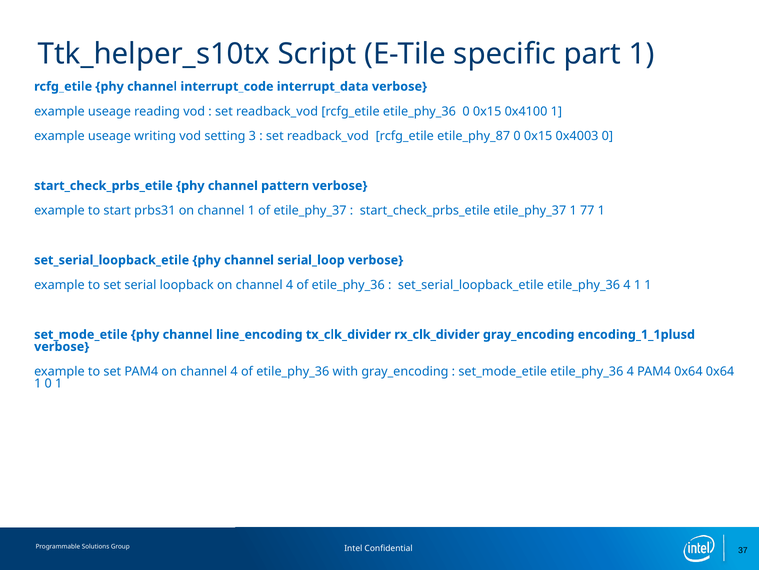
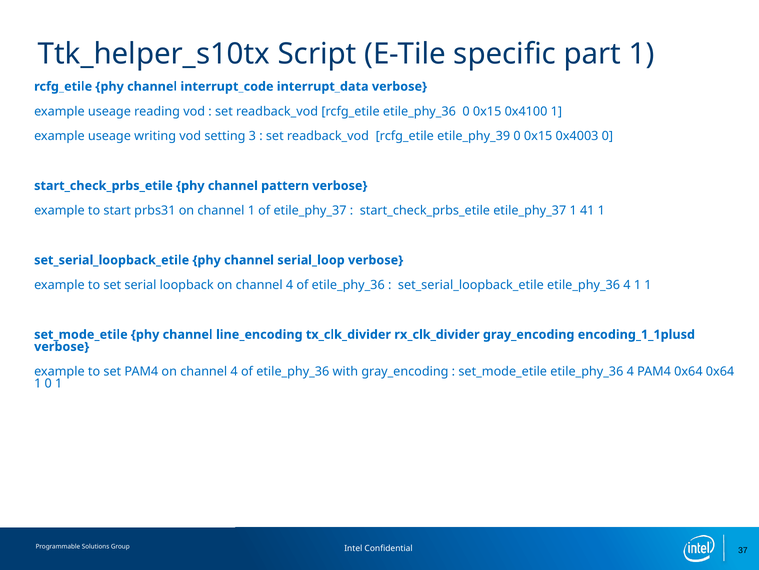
etile_phy_87: etile_phy_87 -> etile_phy_39
77: 77 -> 41
